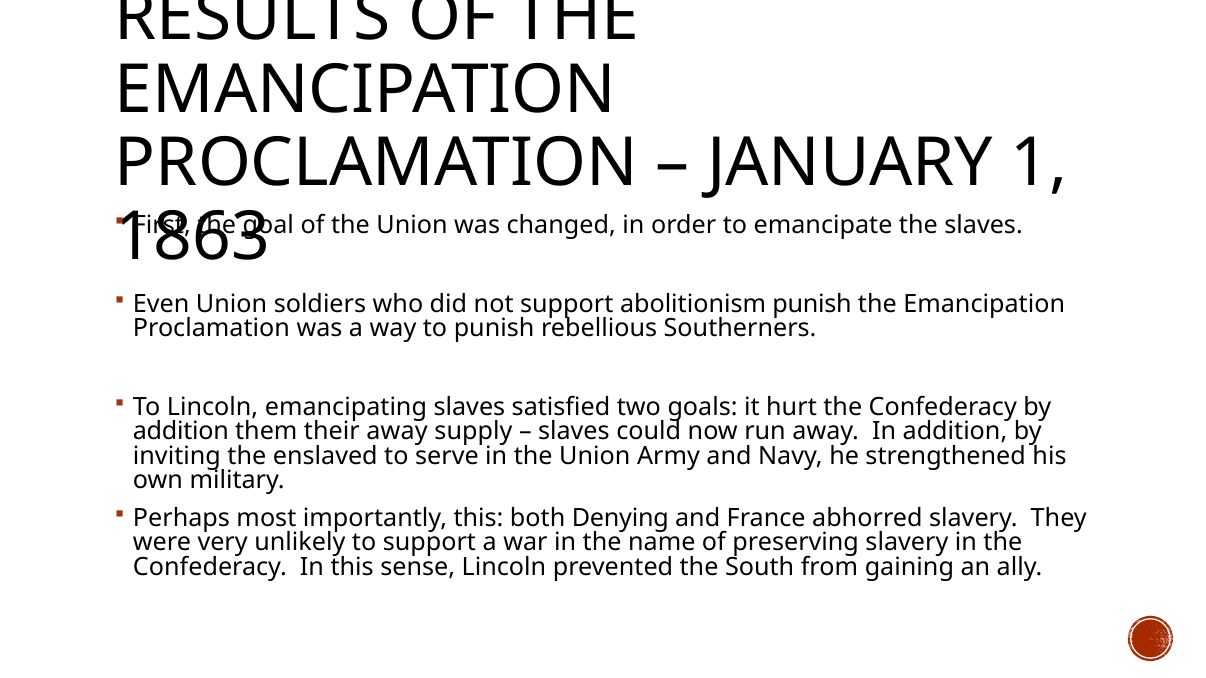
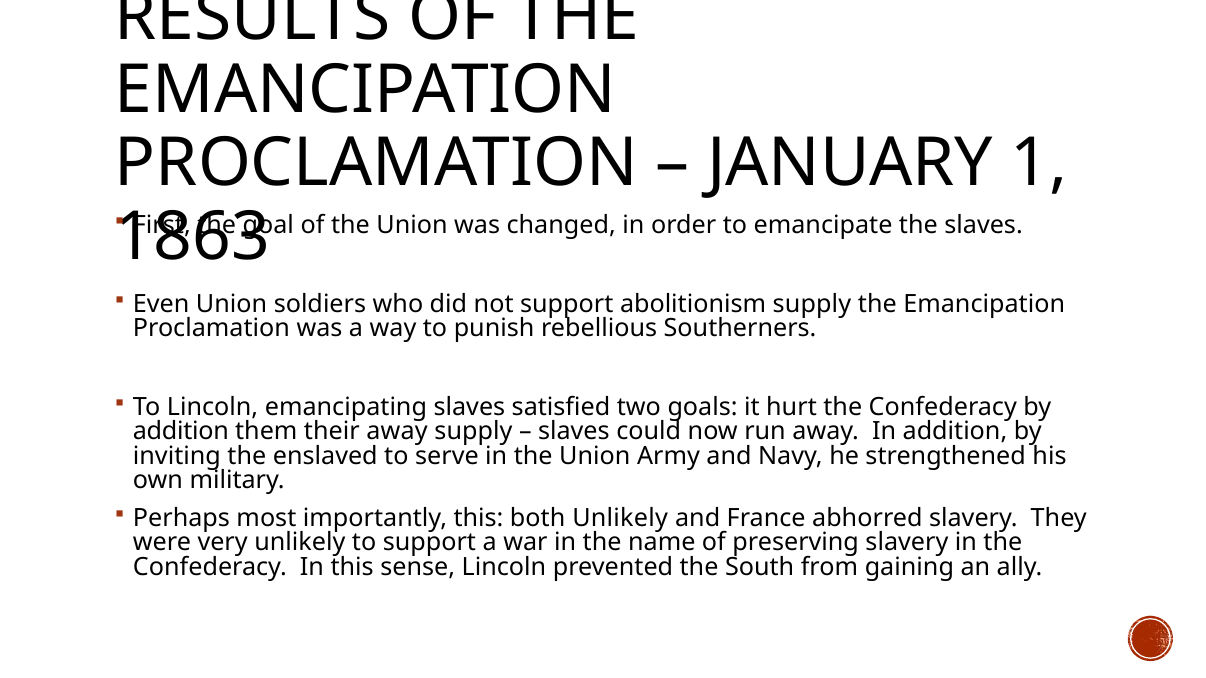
abolitionism punish: punish -> supply
both Denying: Denying -> Unlikely
